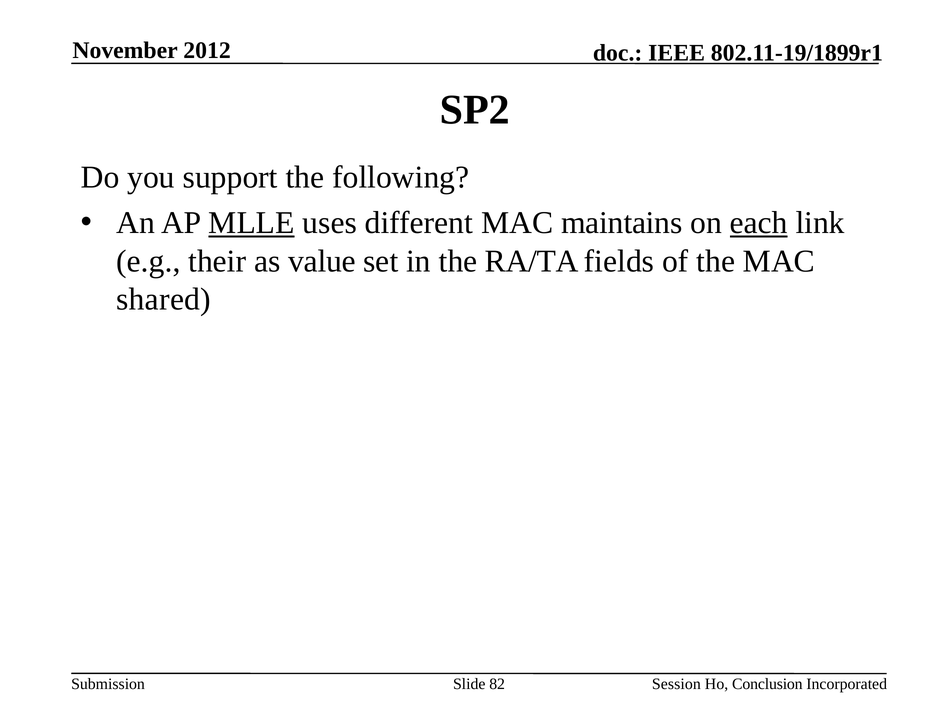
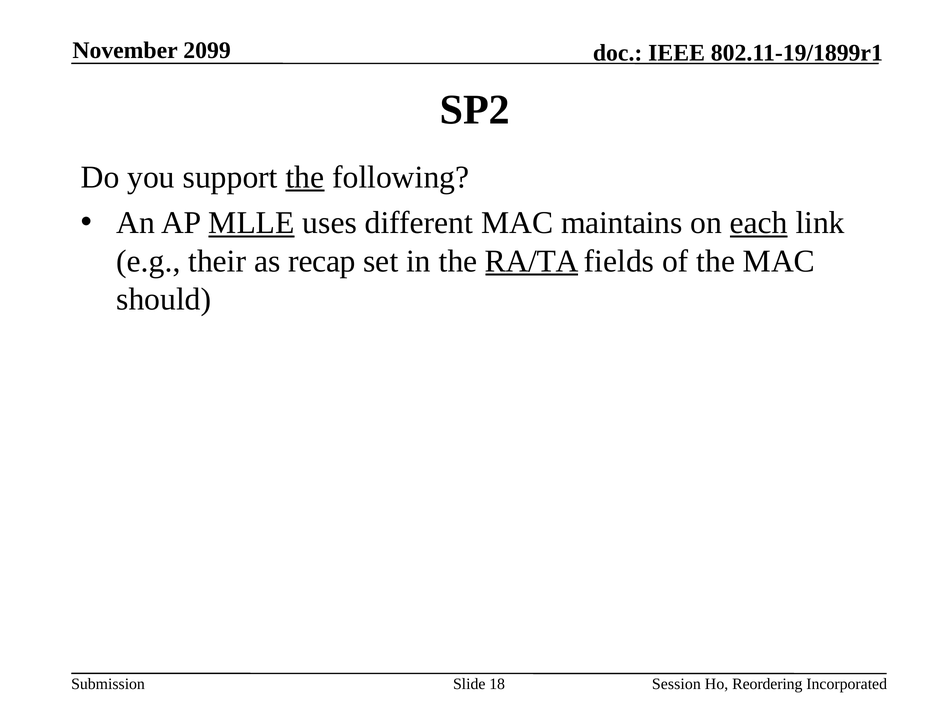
2012: 2012 -> 2099
the at (305, 177) underline: none -> present
value: value -> recap
RA/TA underline: none -> present
shared: shared -> should
82: 82 -> 18
Conclusion: Conclusion -> Reordering
